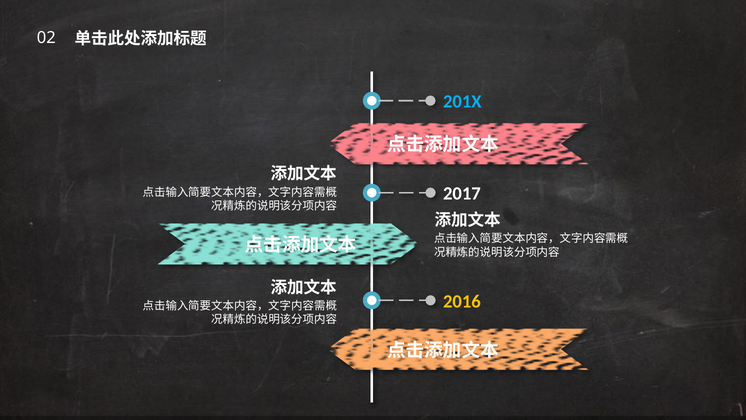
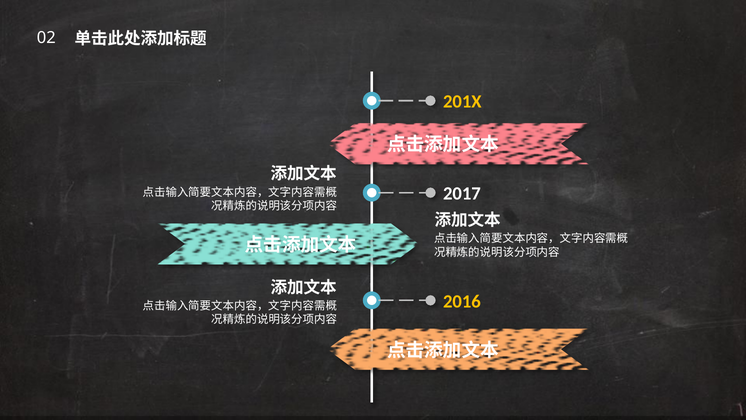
201X colour: light blue -> yellow
